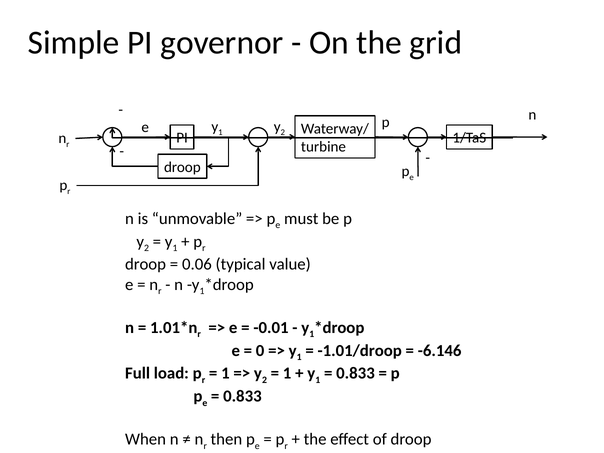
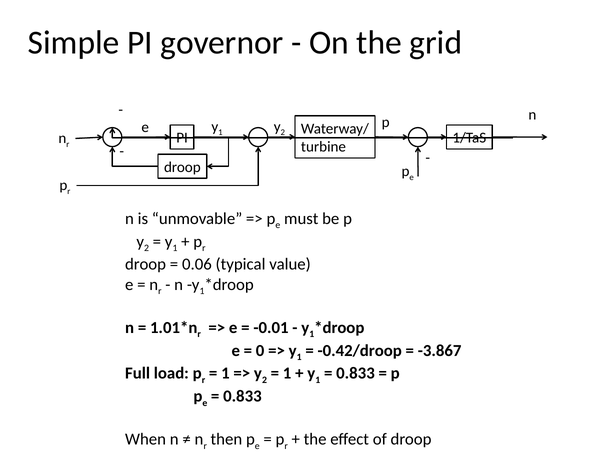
-1.01/droop: -1.01/droop -> -0.42/droop
-6.146: -6.146 -> -3.867
